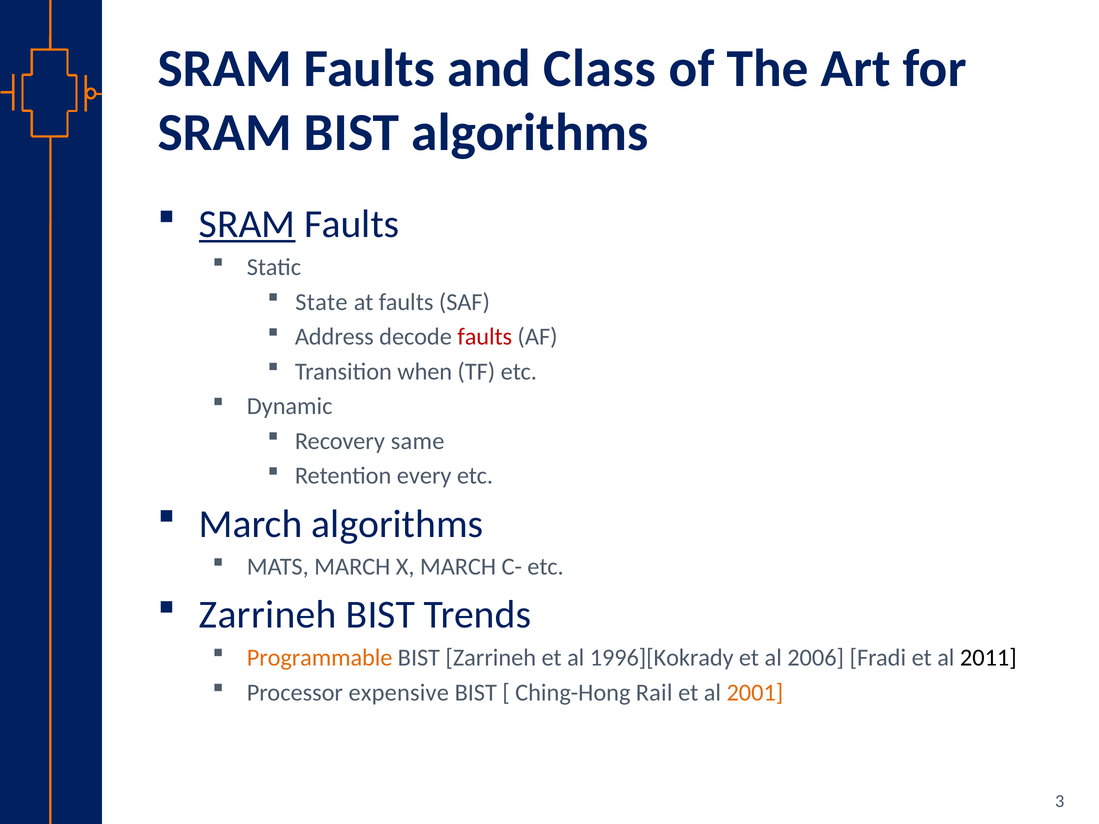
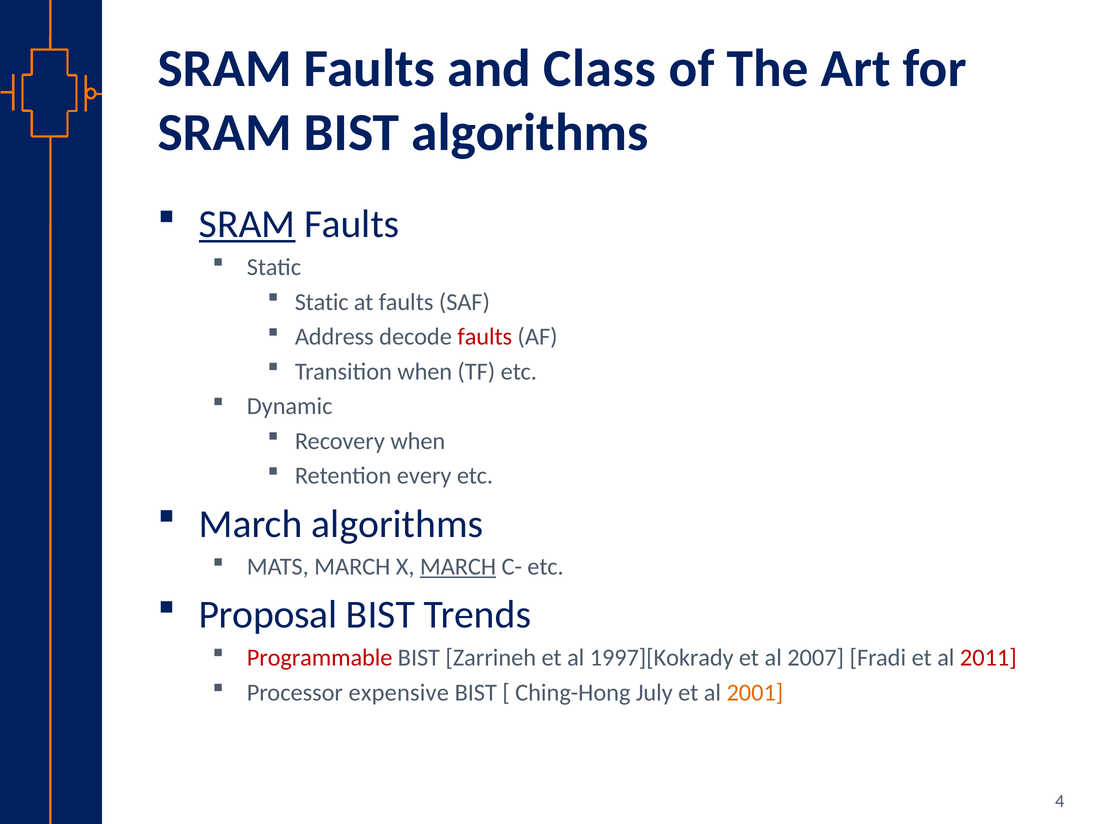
State at (321, 302): State -> Static
Recovery same: same -> when
MARCH at (458, 567) underline: none -> present
Zarrineh at (268, 615): Zarrineh -> Proposal
Programmable colour: orange -> red
1996][Kokrady: 1996][Kokrady -> 1997][Kokrady
2006: 2006 -> 2007
2011 colour: black -> red
Rail: Rail -> July
3: 3 -> 4
